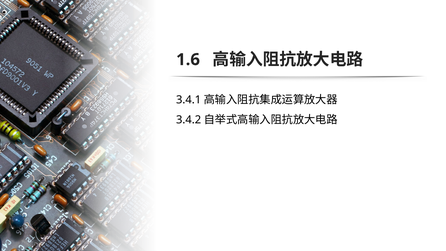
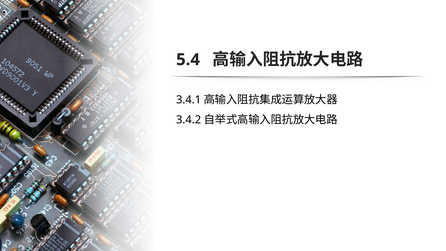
1.6: 1.6 -> 5.4
